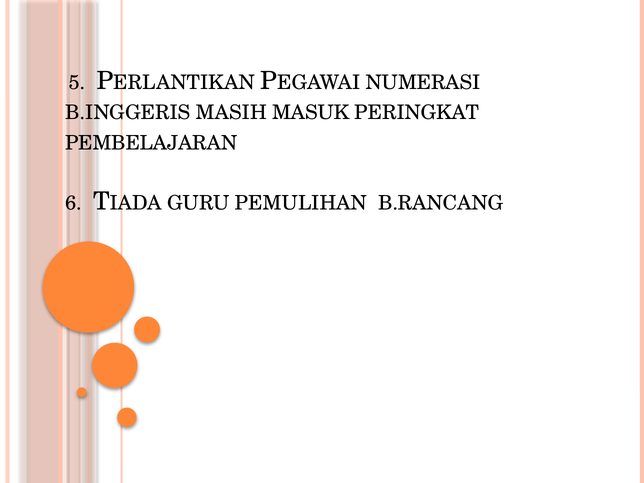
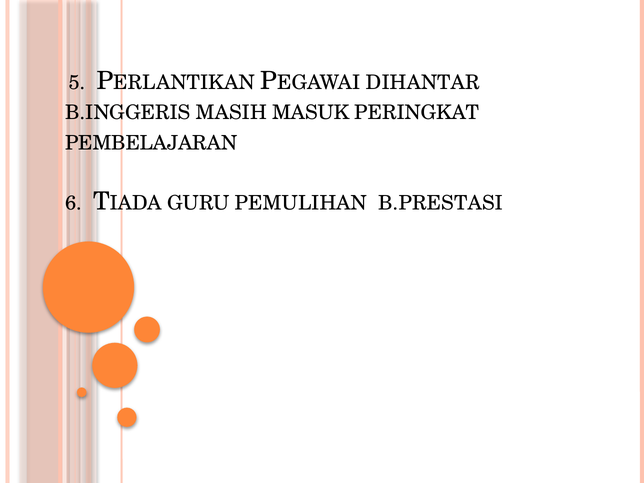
NUMERASI: NUMERASI -> DIHANTAR
B.RANCANG: B.RANCANG -> B.PRESTASI
